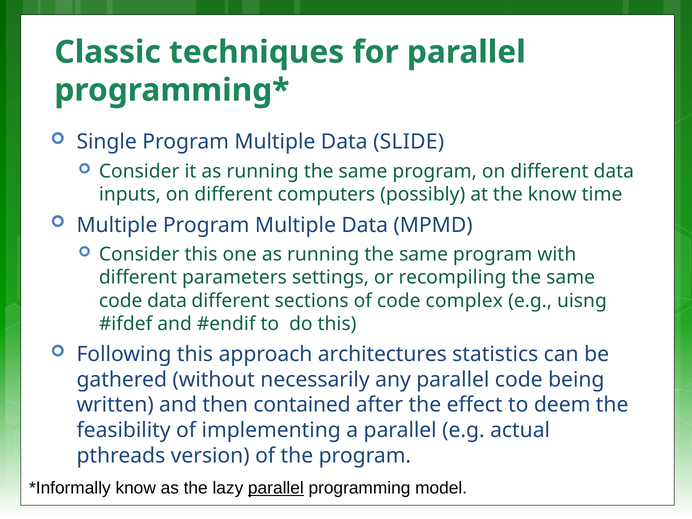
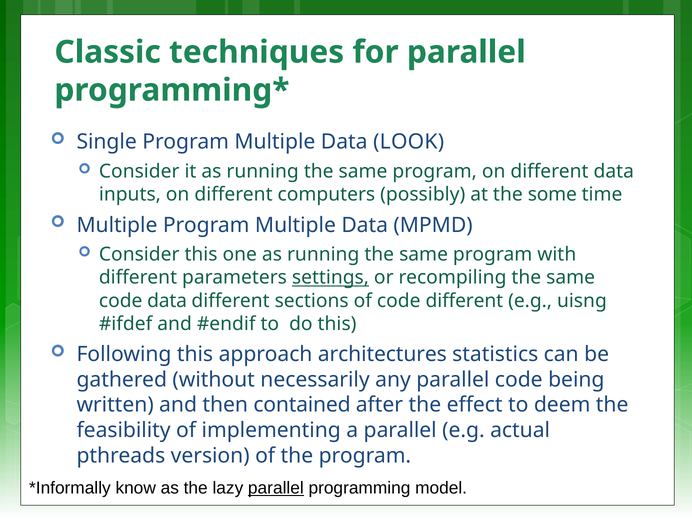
SLIDE: SLIDE -> LOOK
the know: know -> some
settings underline: none -> present
code complex: complex -> different
